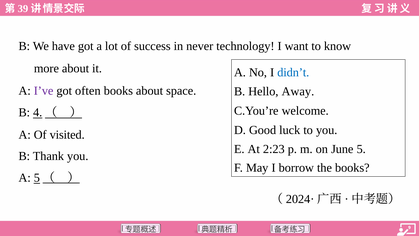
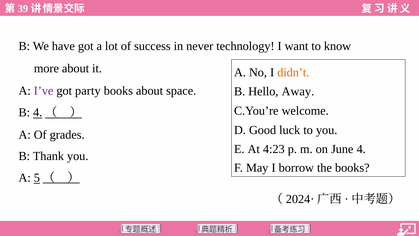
didn’t colour: blue -> orange
often: often -> party
visited: visited -> grades
2:23: 2:23 -> 4:23
5: 5 -> 4
